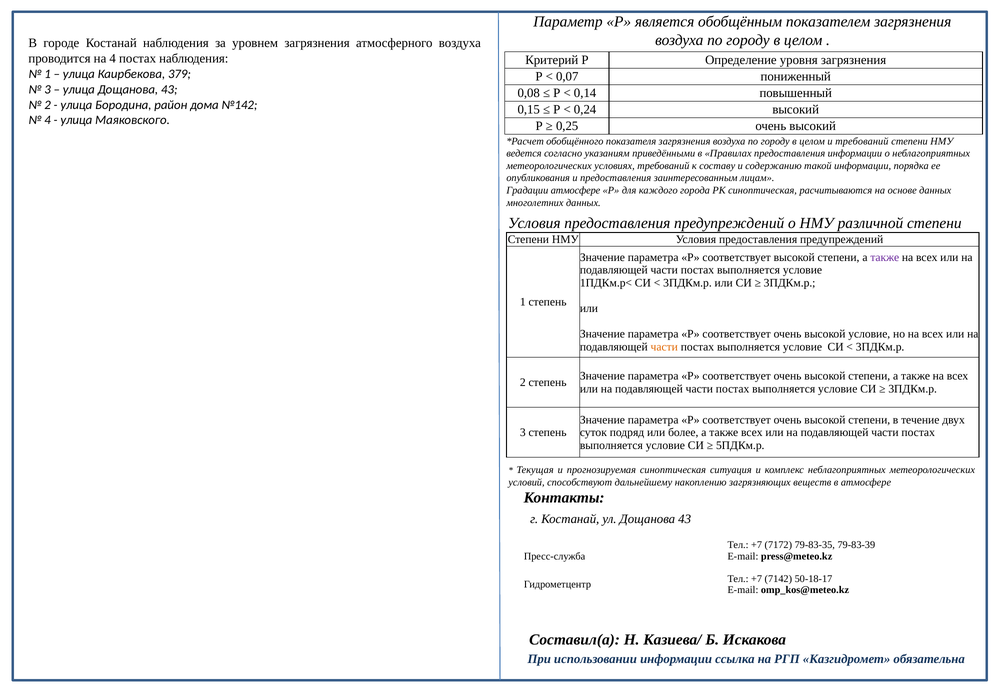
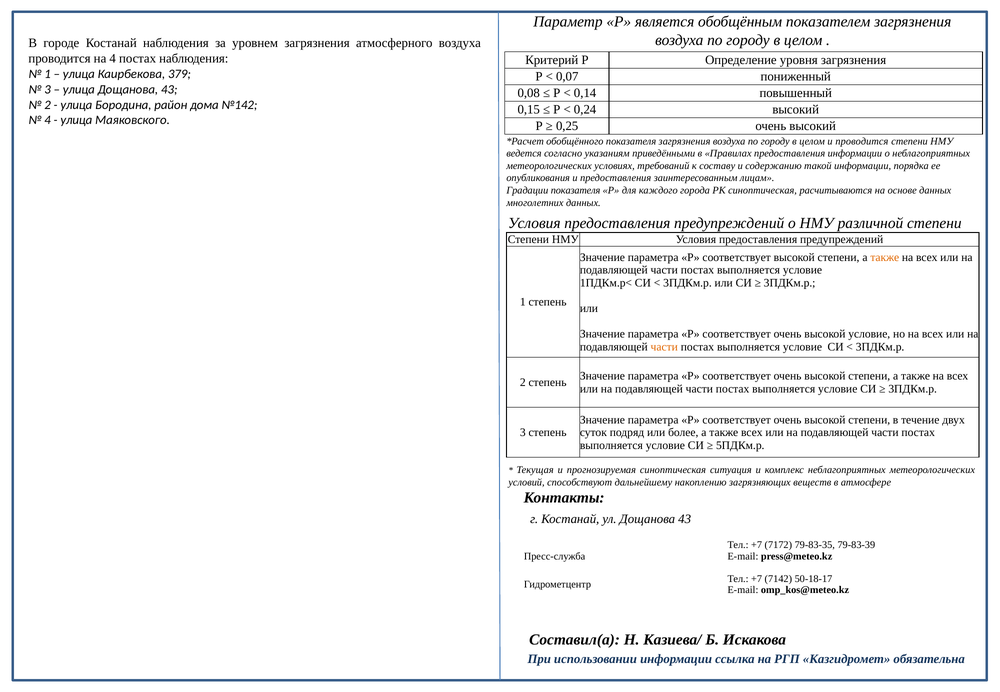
и требований: требований -> проводится
Градации атмосфере: атмосфере -> показателя
также at (885, 257) colour: purple -> orange
